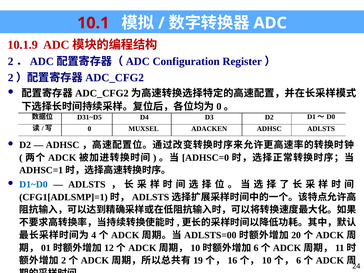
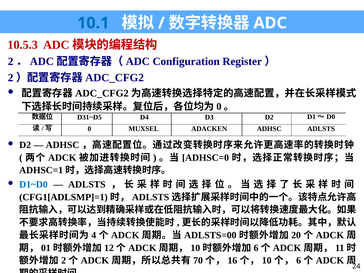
10.1 colour: red -> blue
10.1.9: 10.1.9 -> 10.5.3
19: 19 -> 70
